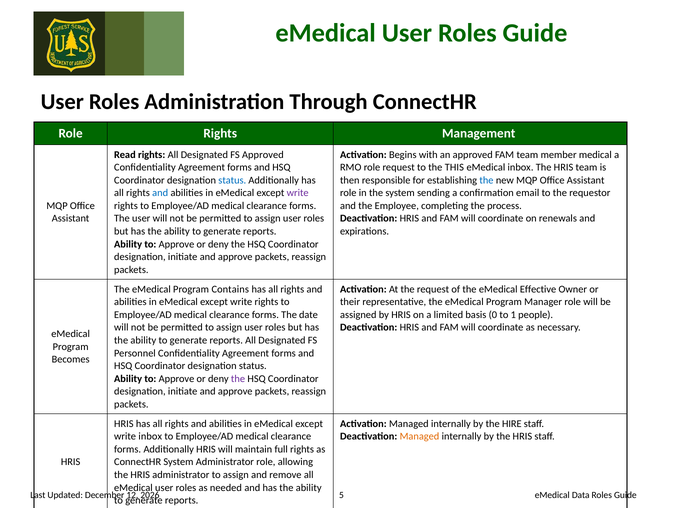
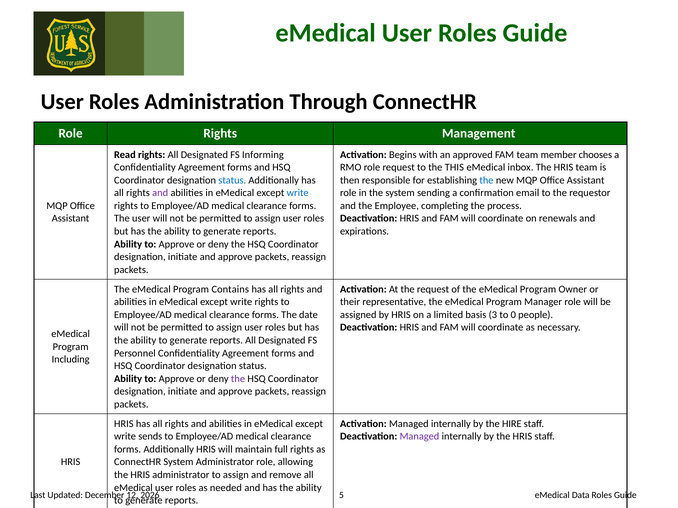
FS Approved: Approved -> Informing
member medical: medical -> chooses
and at (160, 193) colour: blue -> purple
write at (298, 193) colour: purple -> blue
of the eMedical Effective: Effective -> Program
0: 0 -> 3
1: 1 -> 0
Becomes: Becomes -> Including
write inbox: inbox -> sends
Managed at (419, 437) colour: orange -> purple
